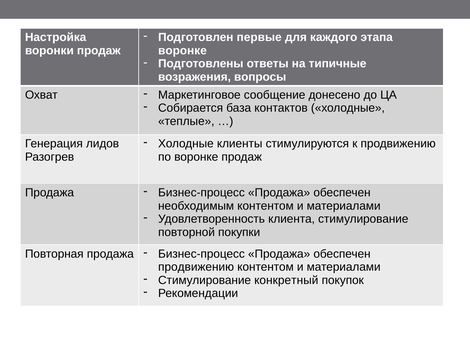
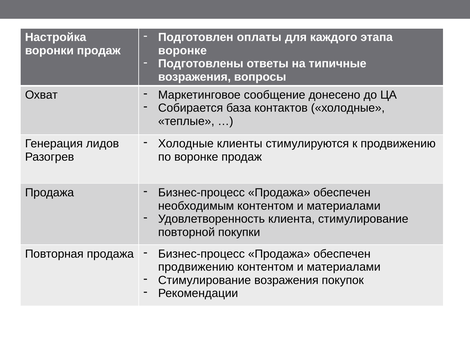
первые: первые -> оплаты
Стимулирование конкретный: конкретный -> возражения
